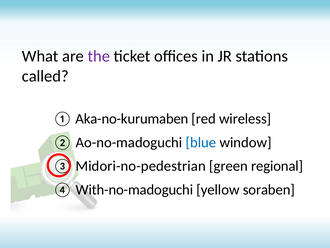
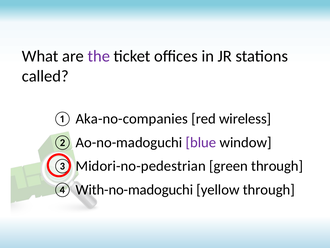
Aka-no-kurumaben: Aka-no-kurumaben -> Aka-no-companies
blue colour: blue -> purple
green regional: regional -> through
yellow soraben: soraben -> through
